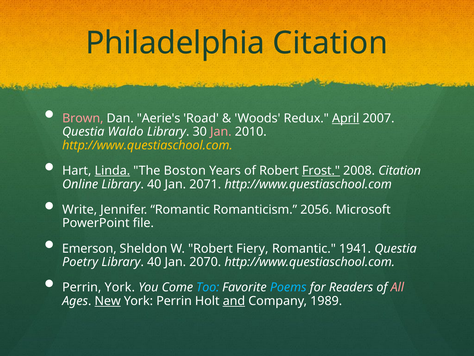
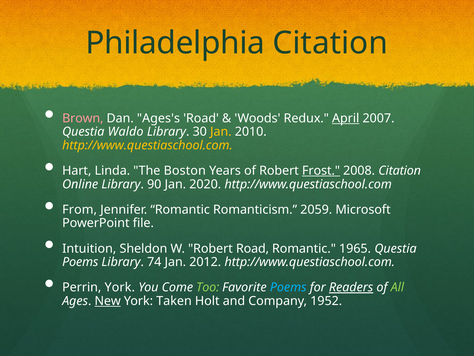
Aerie's: Aerie's -> Ages's
Jan at (221, 132) colour: pink -> yellow
Linda underline: present -> none
Online Library 40: 40 -> 90
2071: 2071 -> 2020
Write: Write -> From
2056: 2056 -> 2059
Emerson: Emerson -> Intuition
Robert Fiery: Fiery -> Road
1941: 1941 -> 1965
Poetry at (80, 262): Poetry -> Poems
40 at (154, 262): 40 -> 74
2070: 2070 -> 2012
Too colour: light blue -> light green
Readers underline: none -> present
All colour: pink -> light green
York Perrin: Perrin -> Taken
and underline: present -> none
1989: 1989 -> 1952
